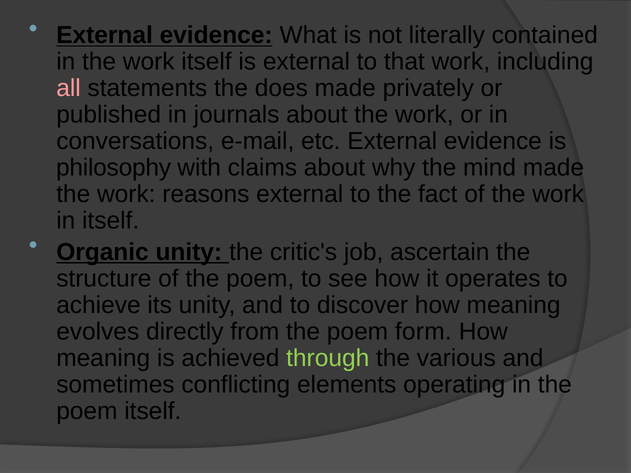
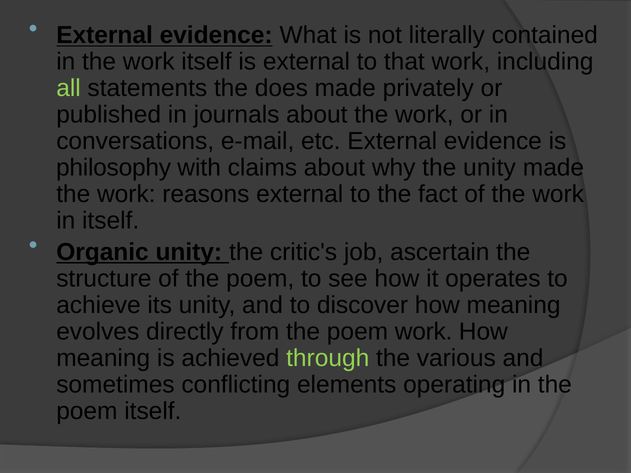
all colour: pink -> light green
the mind: mind -> unity
poem form: form -> work
